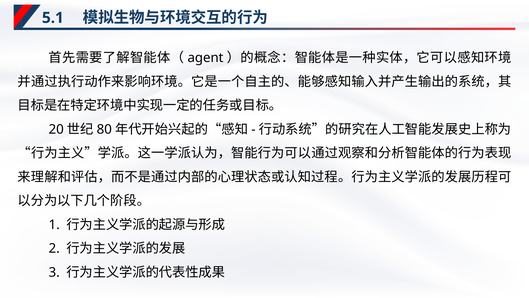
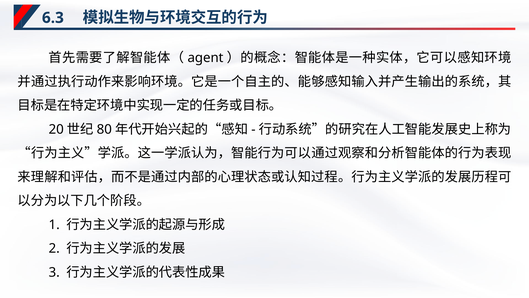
5.1: 5.1 -> 6.3
